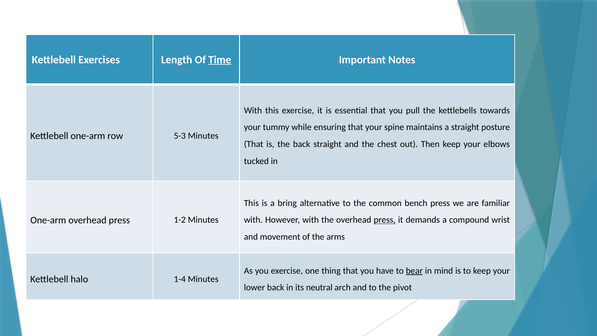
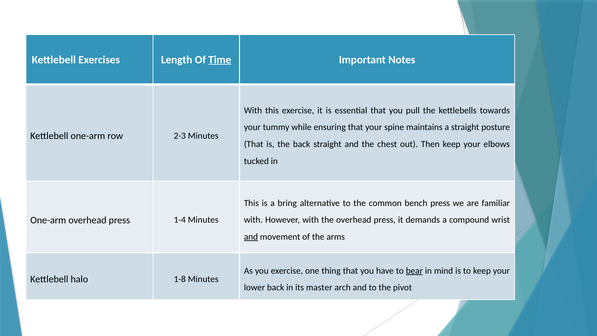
5-3: 5-3 -> 2-3
1-2: 1-2 -> 1-4
press at (385, 220) underline: present -> none
and at (251, 237) underline: none -> present
1-4: 1-4 -> 1-8
neutral: neutral -> master
